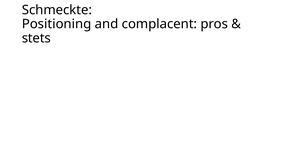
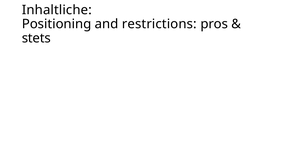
Schmeckte: Schmeckte -> Inhaltliche
complacent: complacent -> restrictions
